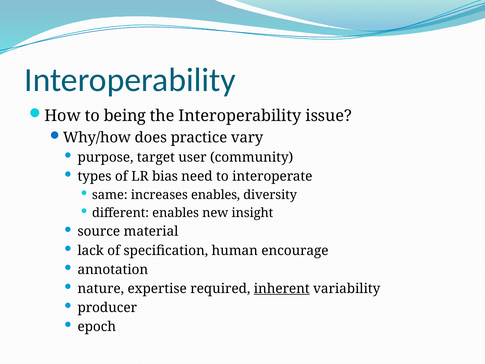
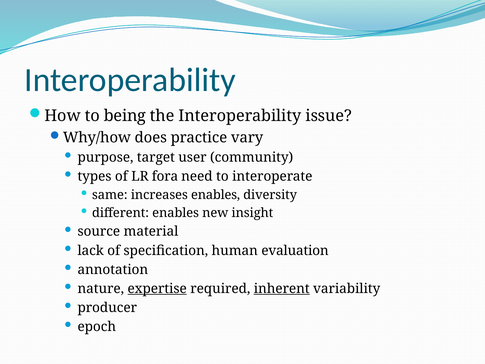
bias: bias -> fora
encourage: encourage -> evaluation
expertise underline: none -> present
